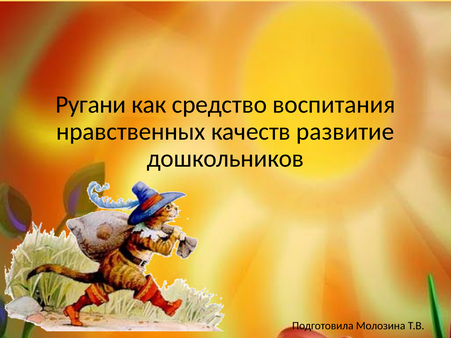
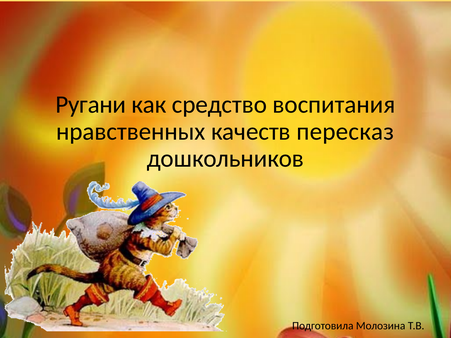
развитие: развитие -> пересказ
